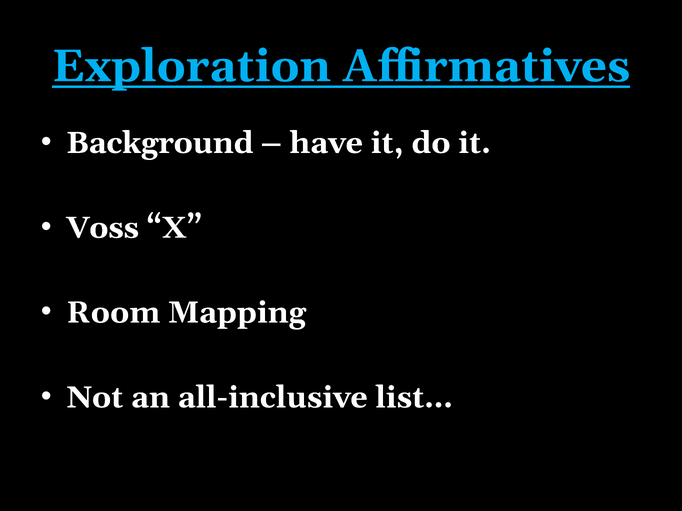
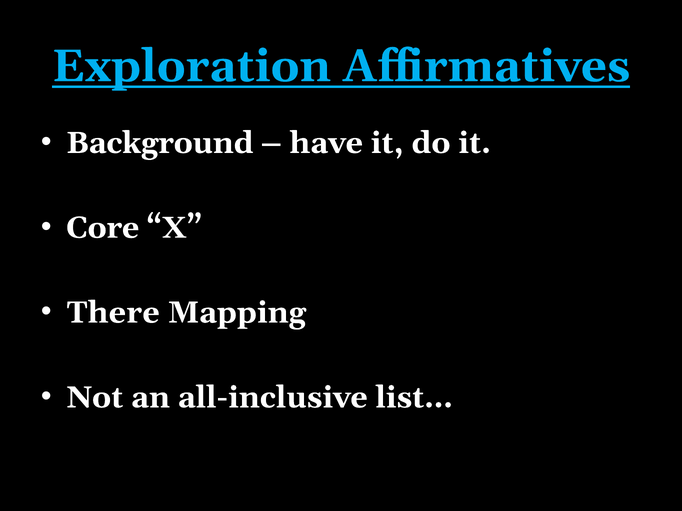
Voss: Voss -> Core
Room: Room -> There
